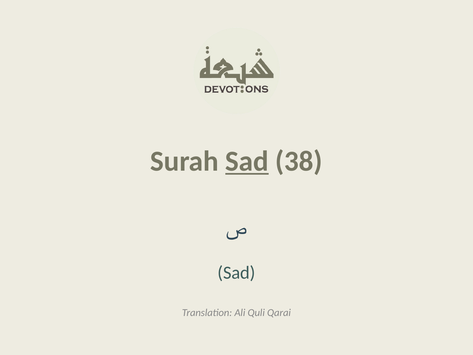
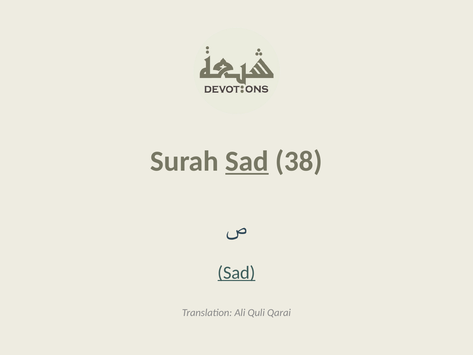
Sad at (237, 272) underline: none -> present
